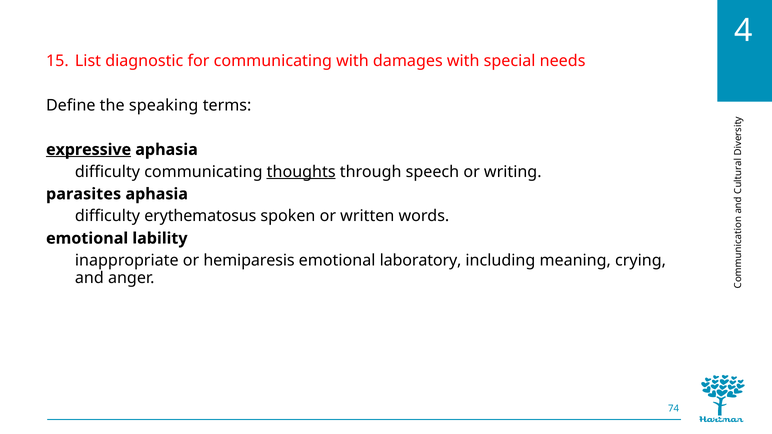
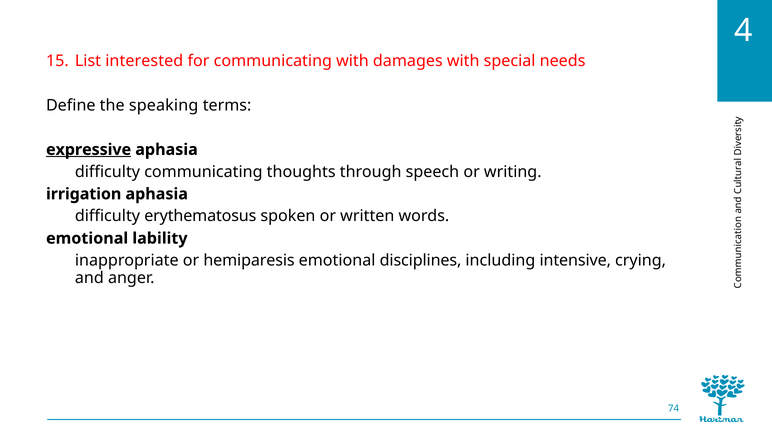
diagnostic: diagnostic -> interested
thoughts underline: present -> none
parasites: parasites -> irrigation
laboratory: laboratory -> disciplines
meaning: meaning -> intensive
